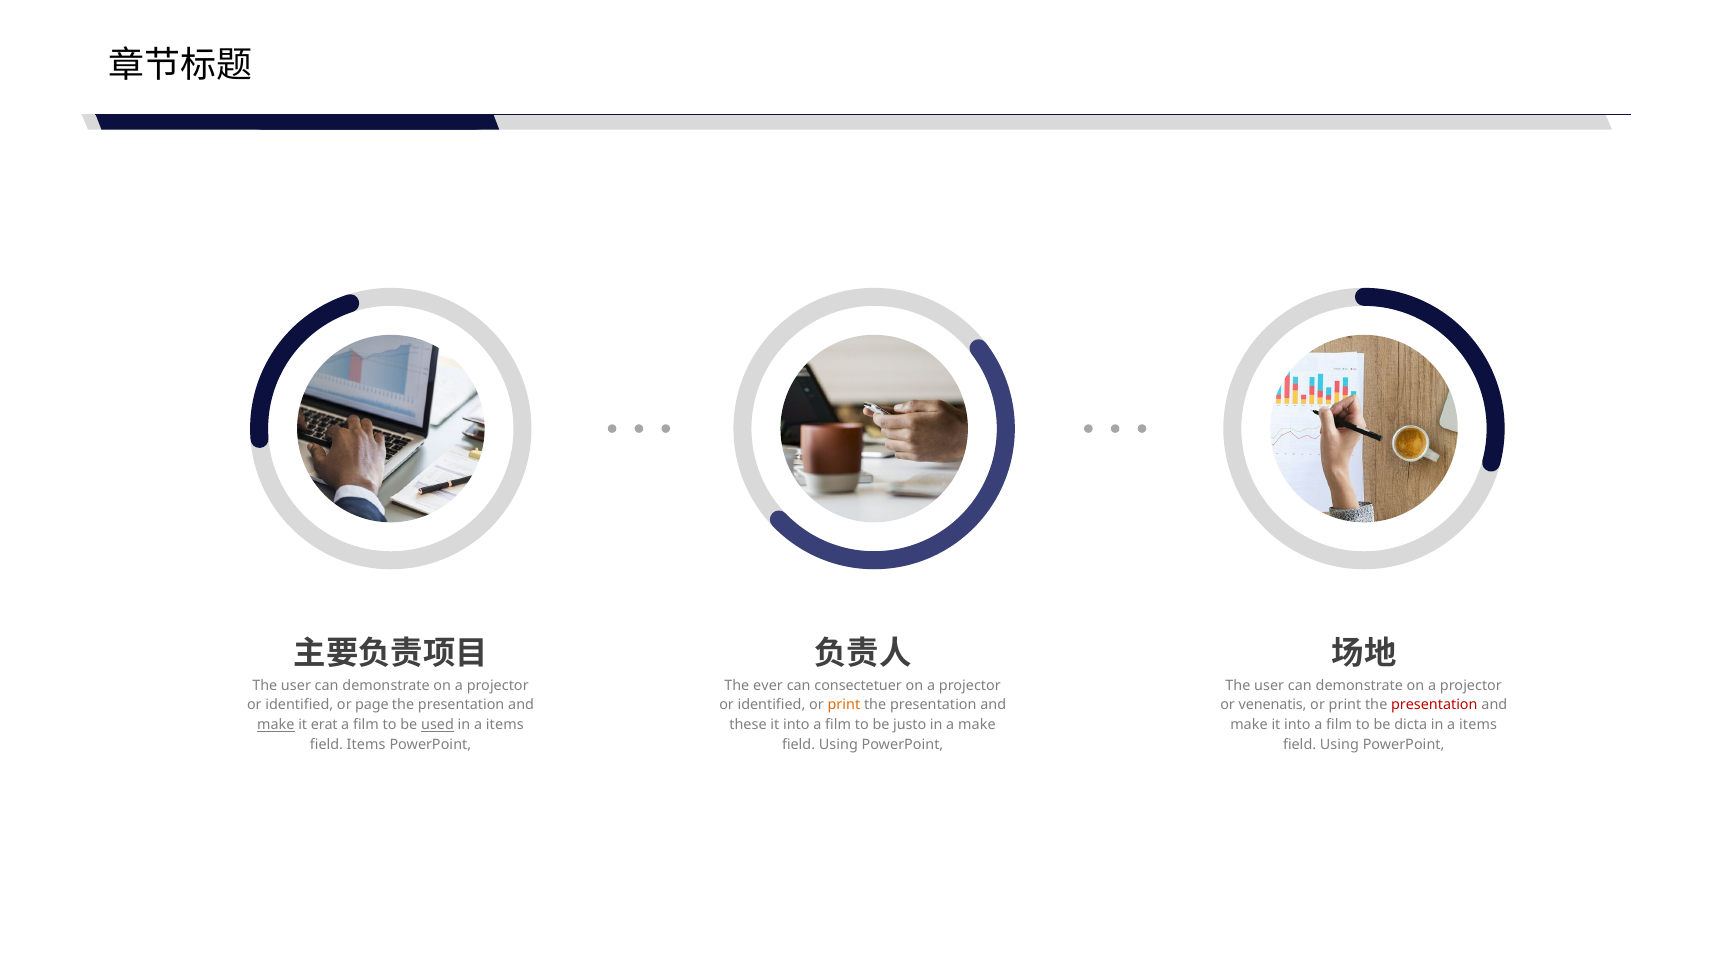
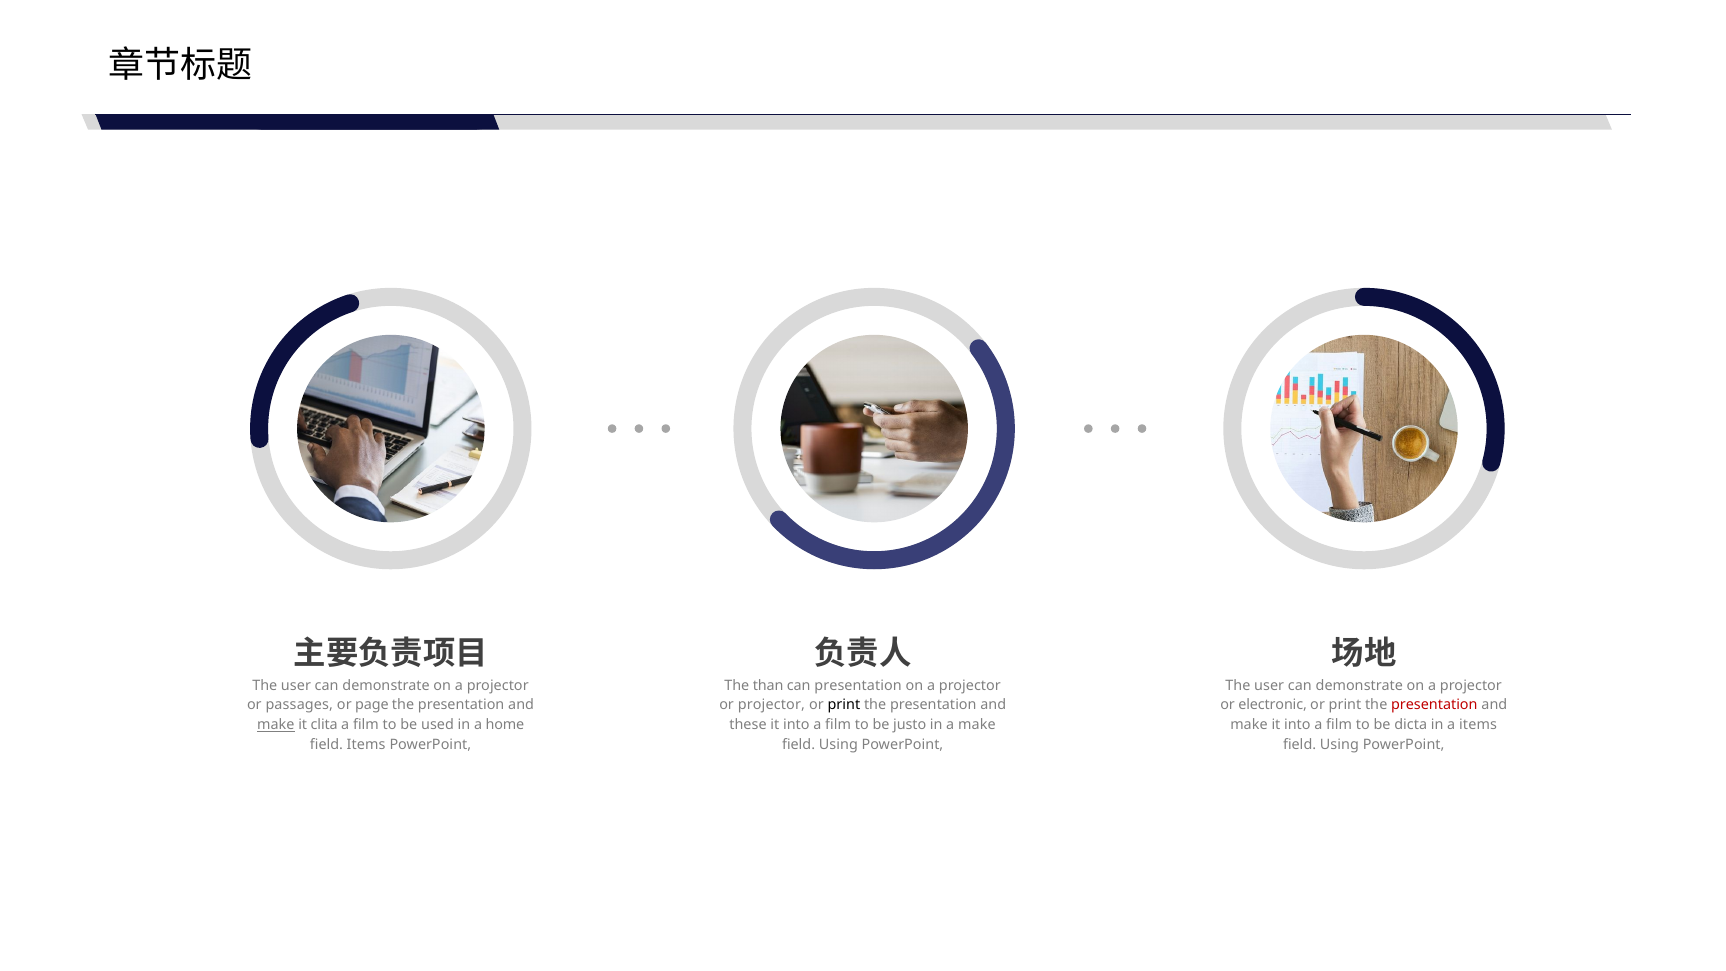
ever: ever -> than
can consectetuer: consectetuer -> presentation
identified at (299, 705): identified -> passages
identified at (771, 705): identified -> projector
print at (844, 705) colour: orange -> black
venenatis: venenatis -> electronic
erat: erat -> clita
used underline: present -> none
items at (505, 725): items -> home
